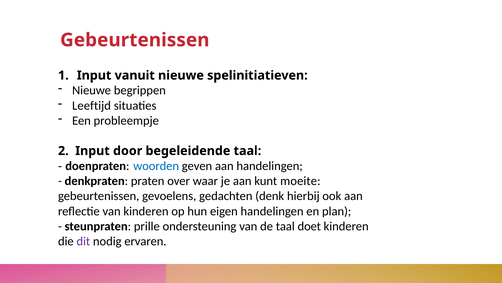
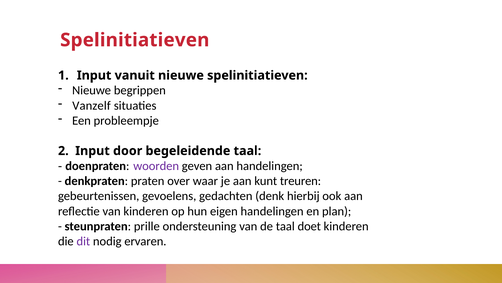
Gebeurtenissen at (135, 40): Gebeurtenissen -> Spelinitiatieven
Leeftijd: Leeftijd -> Vanzelf
woorden colour: blue -> purple
moeite: moeite -> treuren
